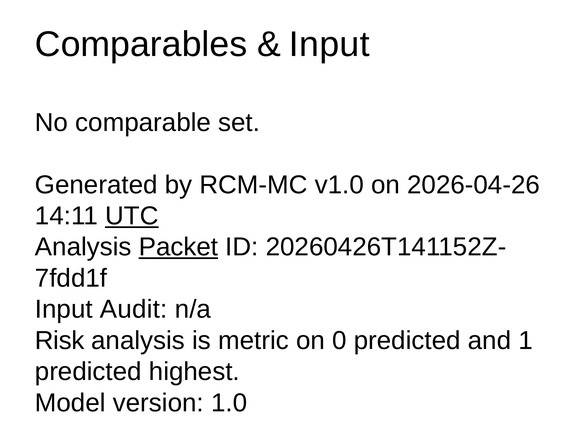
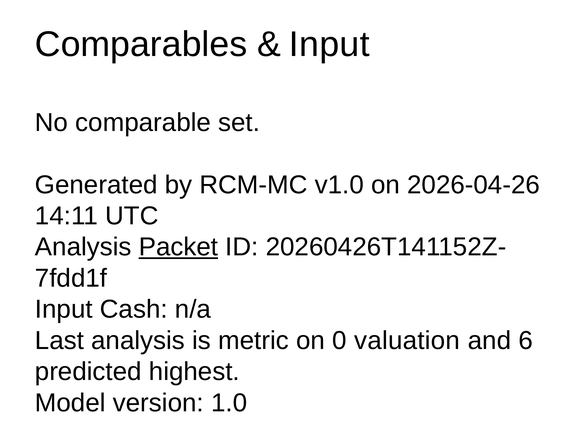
UTC underline: present -> none
Audit: Audit -> Cash
Risk: Risk -> Last
0 predicted: predicted -> valuation
1: 1 -> 6
